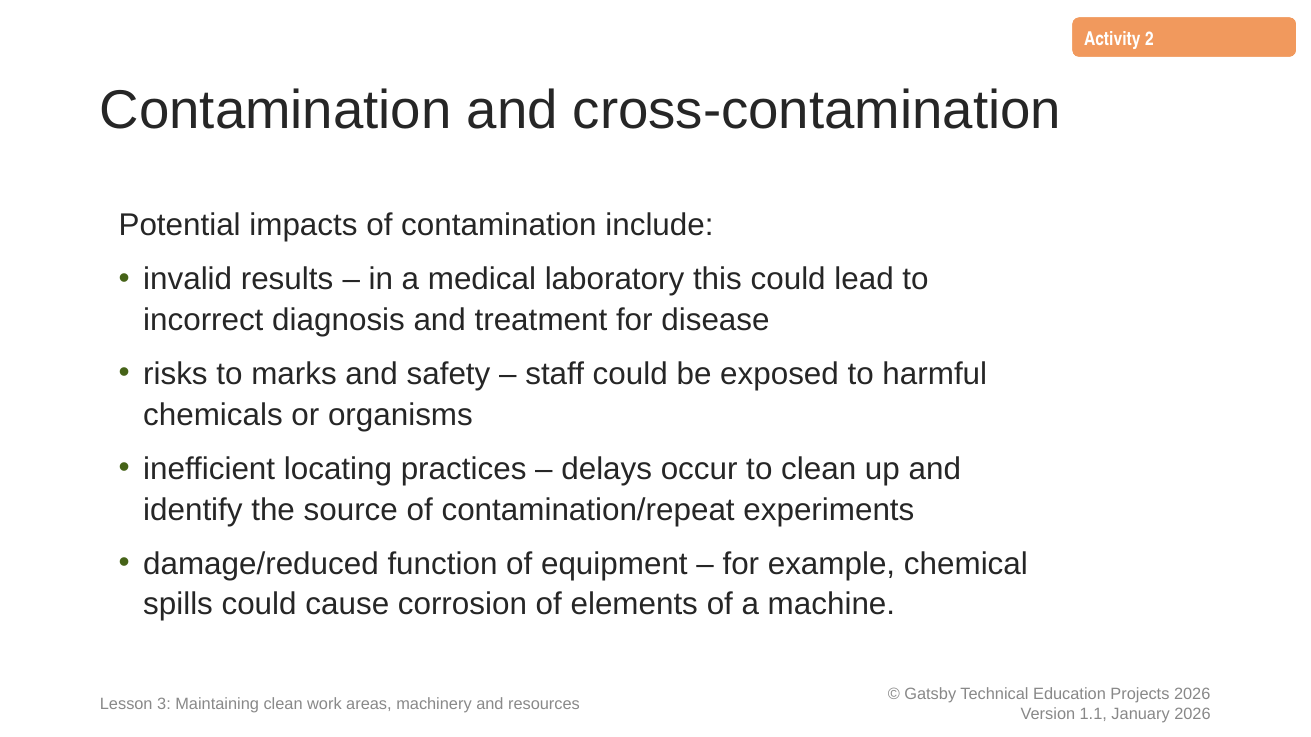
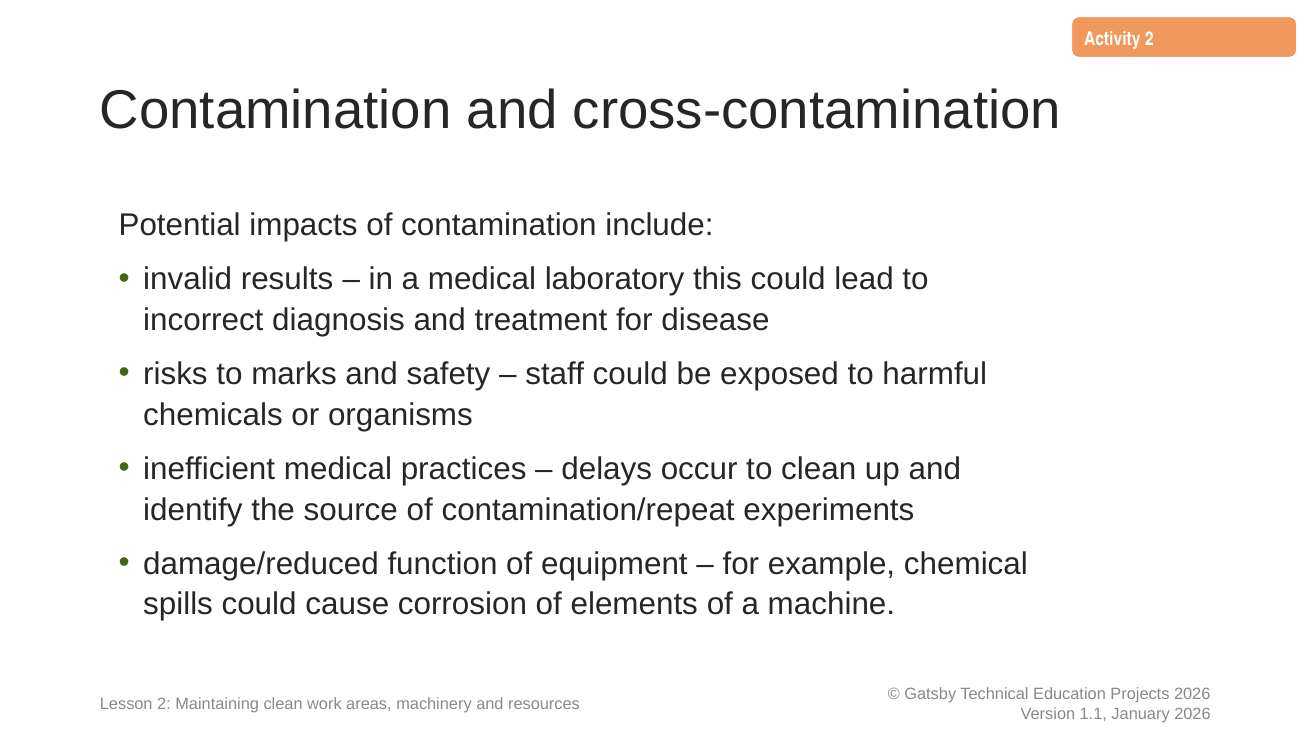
inefficient locating: locating -> medical
Lesson 3: 3 -> 2
